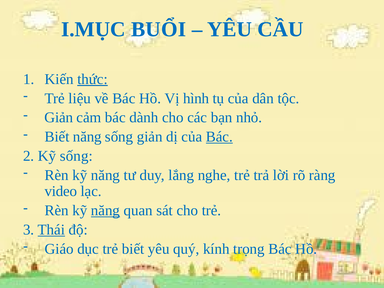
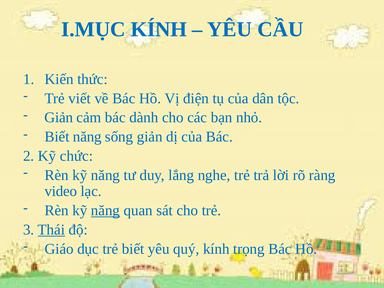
I.MỤC BUỔI: BUỔI -> KÍNH
thức underline: present -> none
liệu: liệu -> viết
hình: hình -> điện
Bác at (219, 137) underline: present -> none
Kỹ sống: sống -> chức
